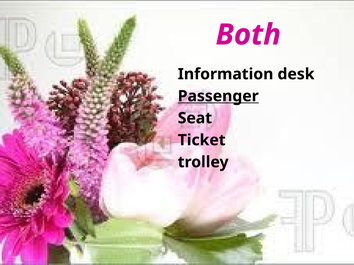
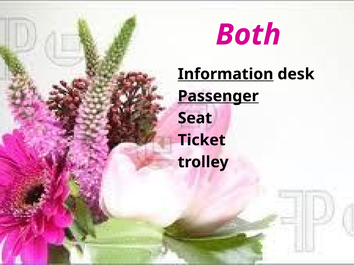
Information underline: none -> present
